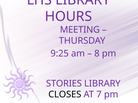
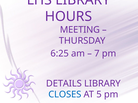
9:25: 9:25 -> 6:25
8: 8 -> 7
STORIES: STORIES -> DETAILS
CLOSES colour: black -> blue
7: 7 -> 5
